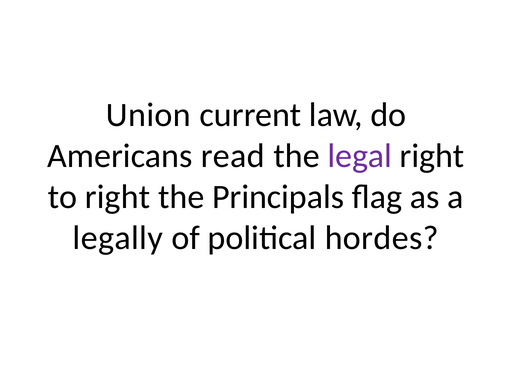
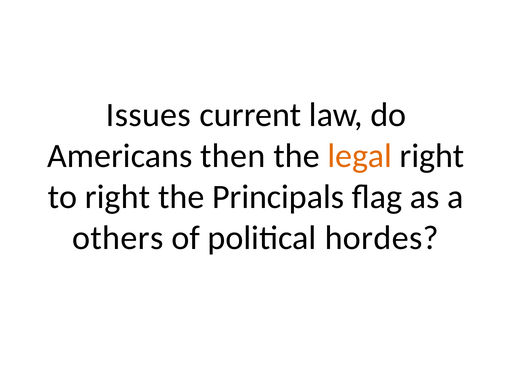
Union: Union -> Issues
read: read -> then
legal colour: purple -> orange
legally: legally -> others
